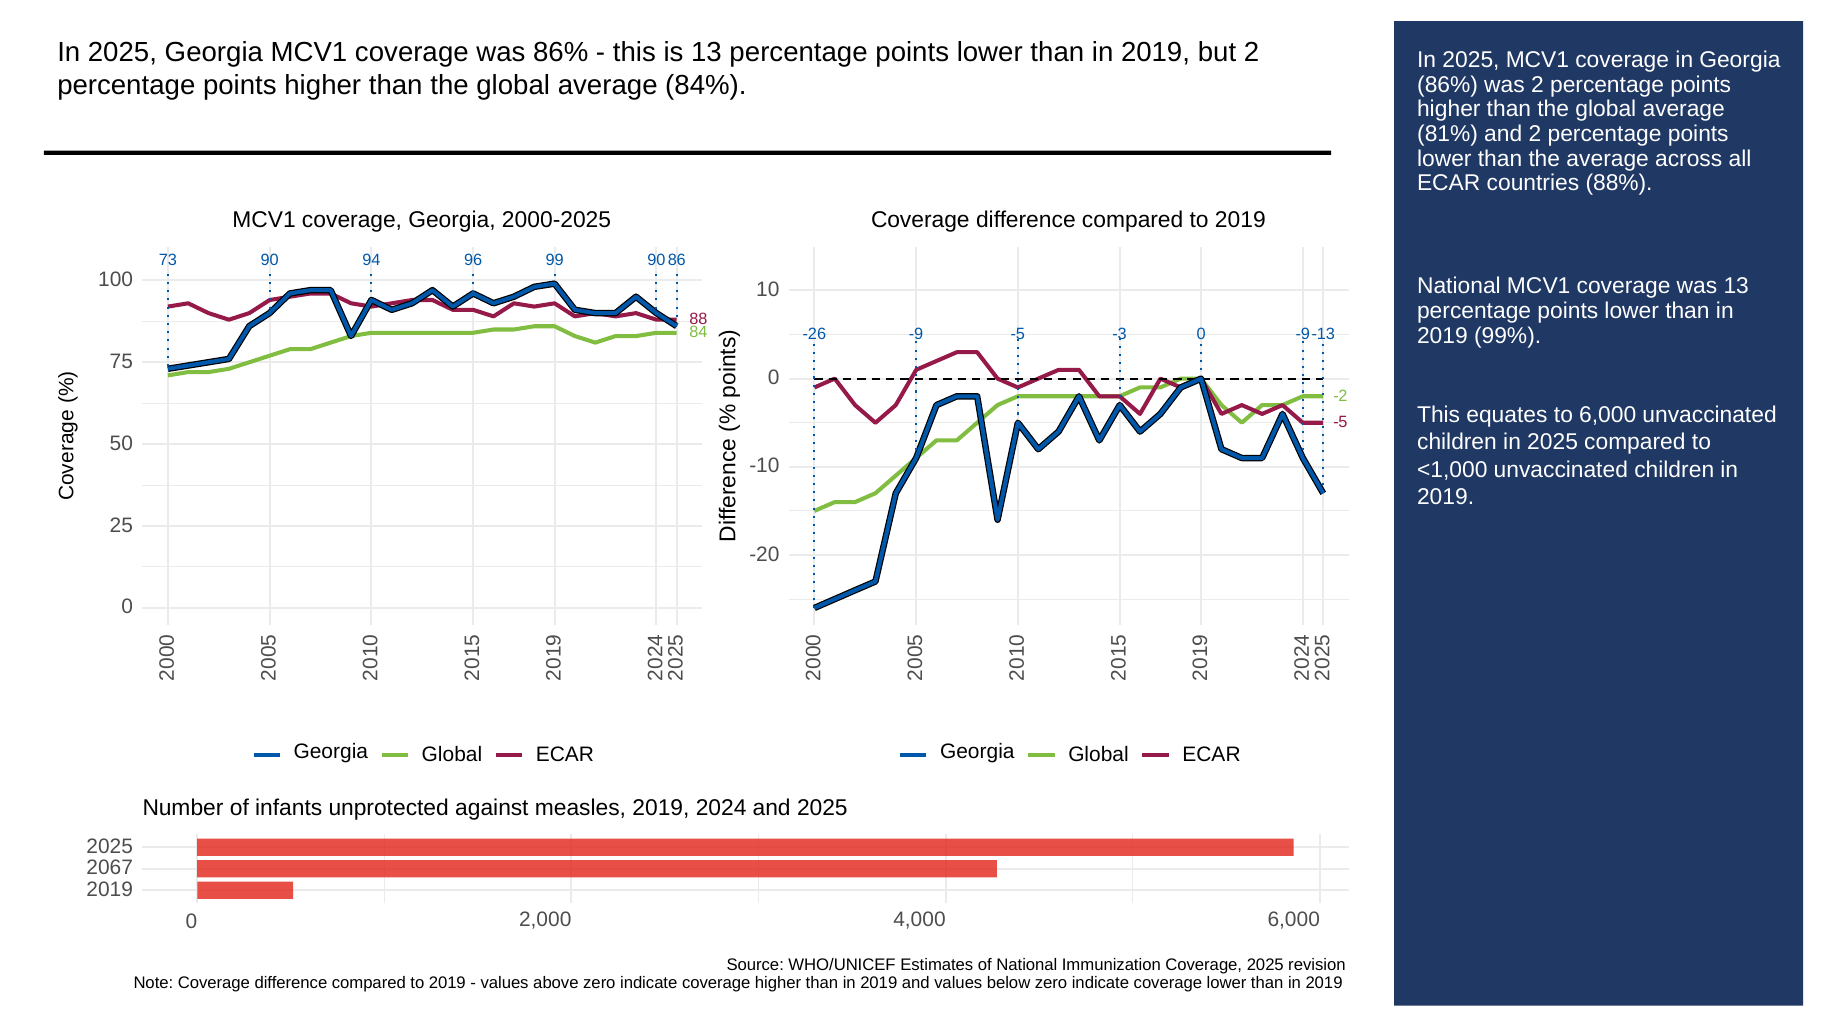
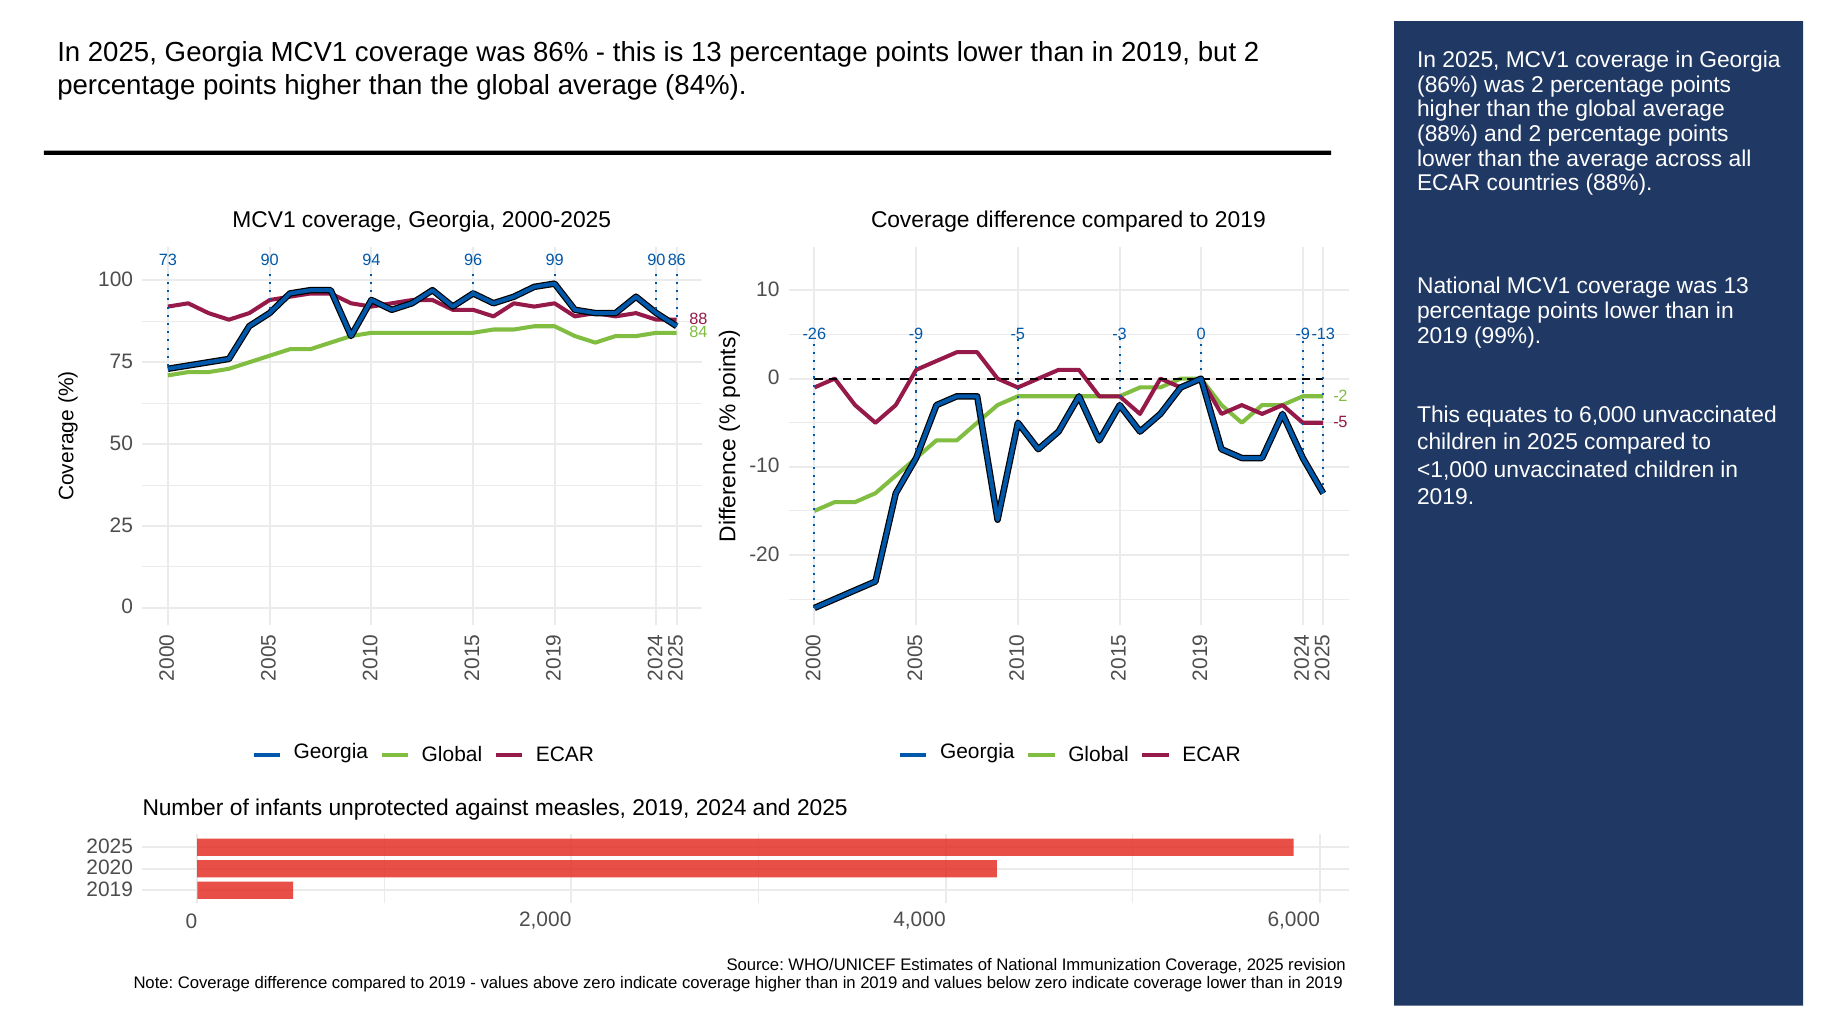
81% at (1448, 134): 81% -> 88%
2067: 2067 -> 2020
